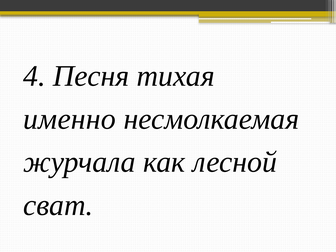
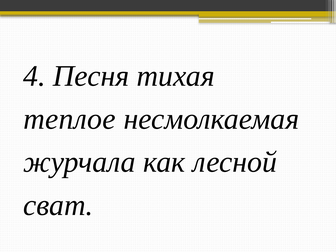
именно: именно -> теплое
